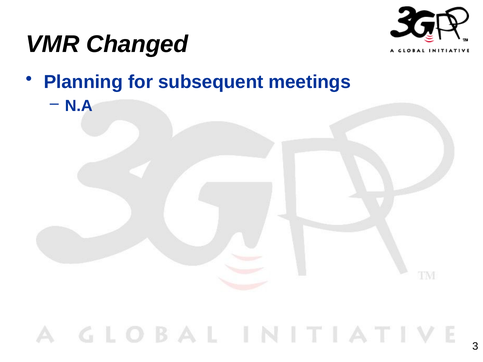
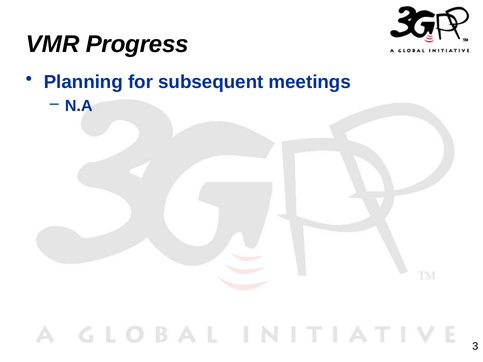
Changed: Changed -> Progress
